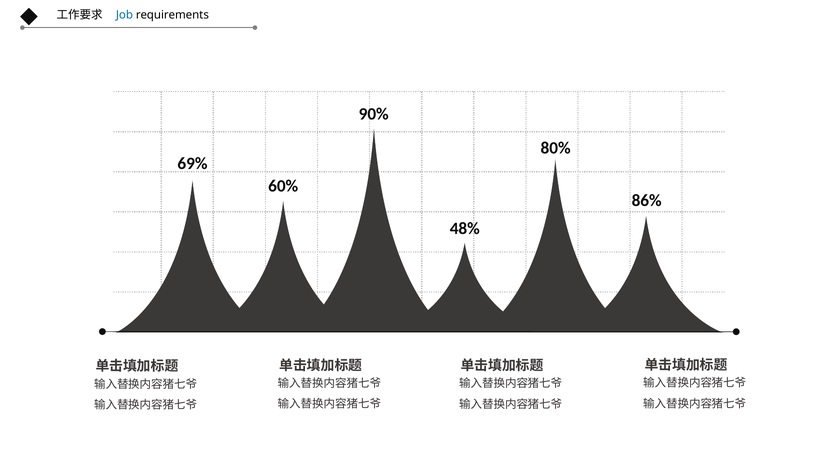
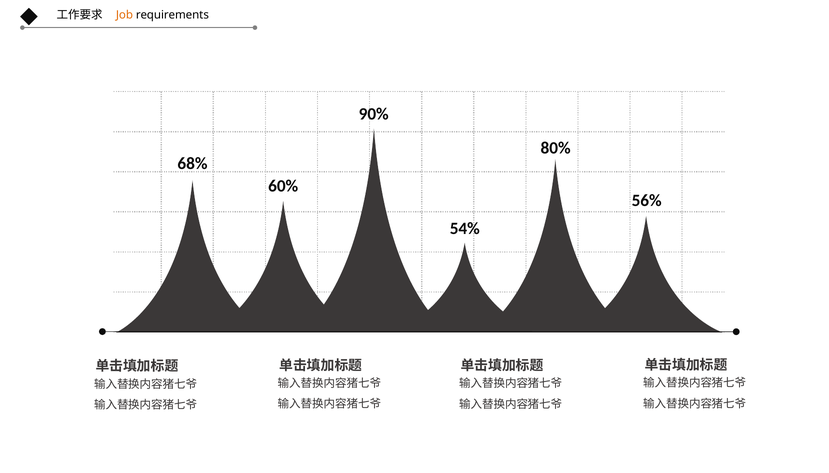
Job colour: blue -> orange
69%: 69% -> 68%
86%: 86% -> 56%
48%: 48% -> 54%
